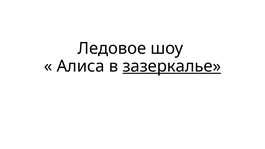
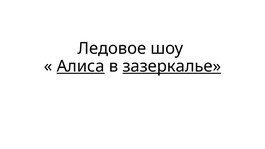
Алиса underline: none -> present
